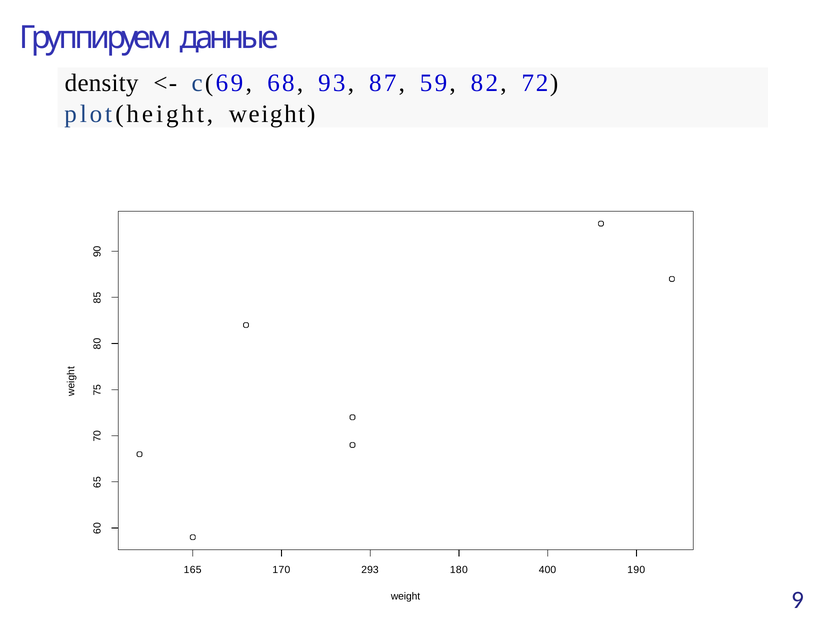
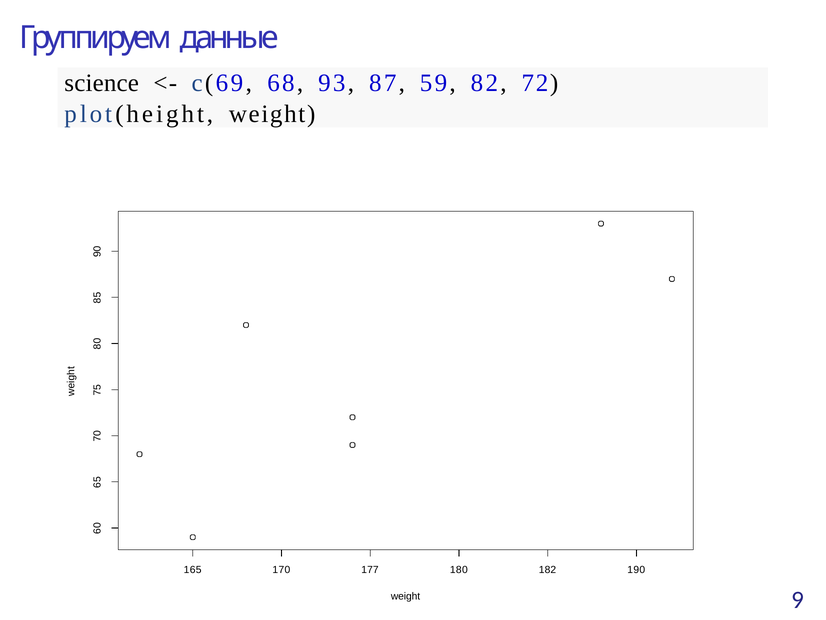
density: density -> science
293: 293 -> 177
400: 400 -> 182
